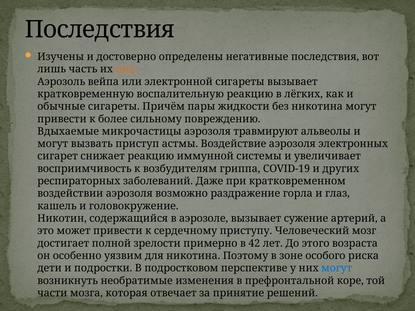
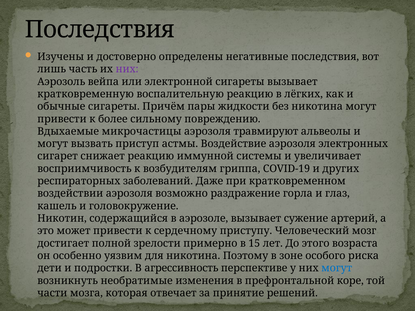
них at (127, 69) colour: orange -> purple
42: 42 -> 15
подростковом: подростковом -> агрессивность
